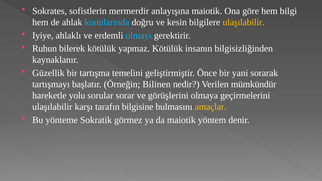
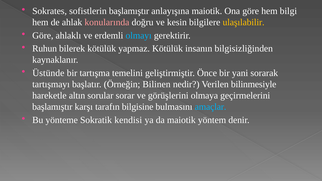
sofistlerin mermerdir: mermerdir -> başlamıştır
konularında colour: light blue -> pink
Iyiye at (43, 35): Iyiye -> Göre
Güzellik: Güzellik -> Üstünde
mümkündür: mümkündür -> bilinmesiyle
yolu: yolu -> altın
ulaşılabilir at (52, 107): ulaşılabilir -> başlamıştır
amaçlar colour: yellow -> light blue
görmez: görmez -> kendisi
